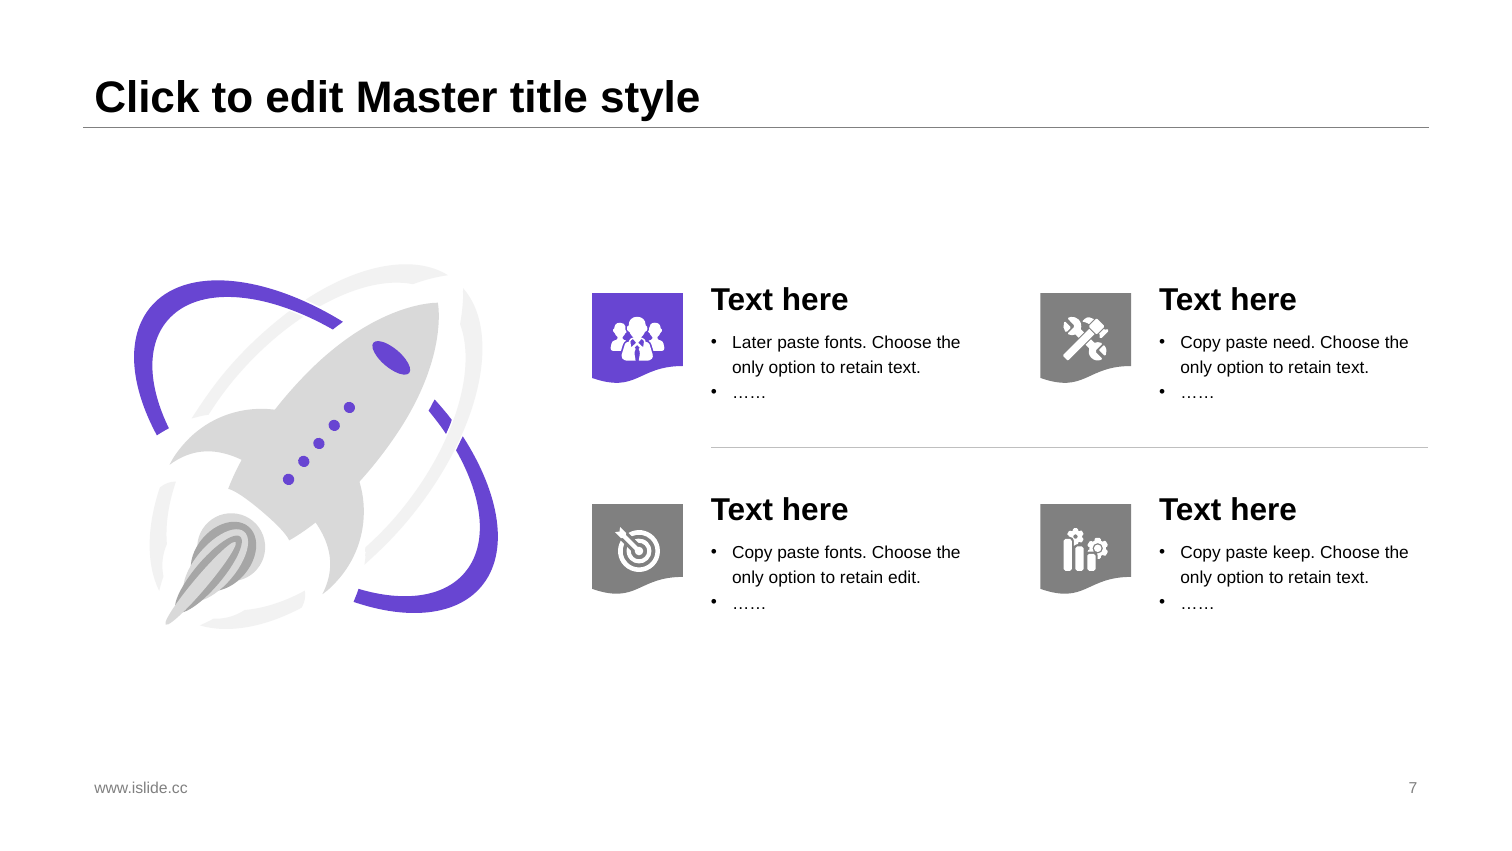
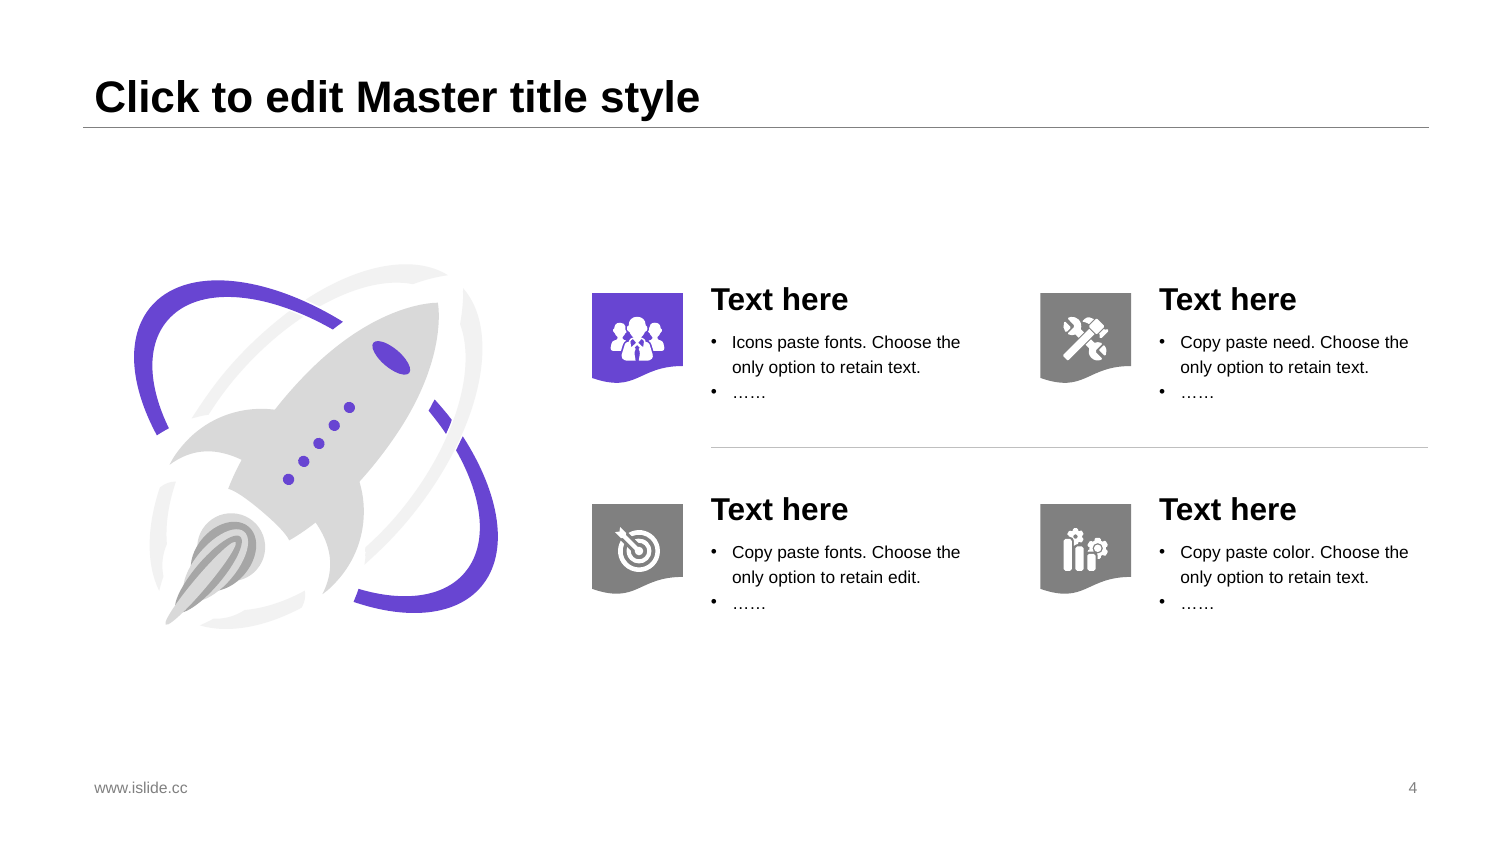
Later: Later -> Icons
keep: keep -> color
7: 7 -> 4
